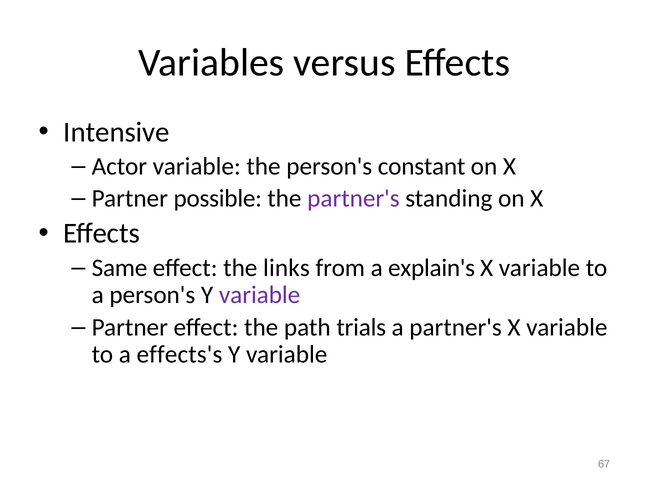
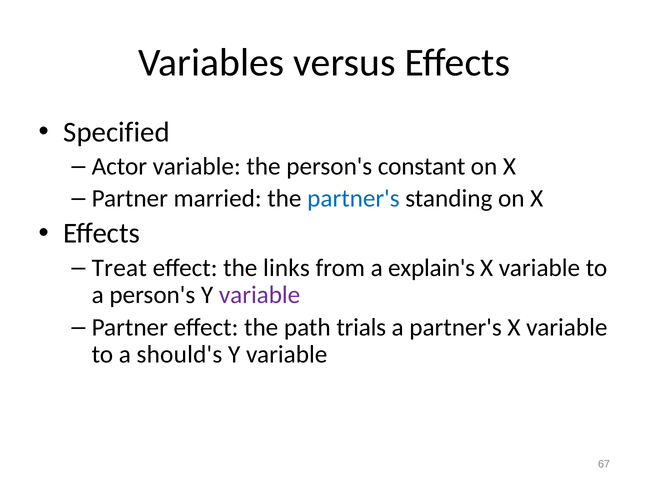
Intensive: Intensive -> Specified
possible: possible -> married
partner's at (353, 199) colour: purple -> blue
Same: Same -> Treat
effects's: effects's -> should's
